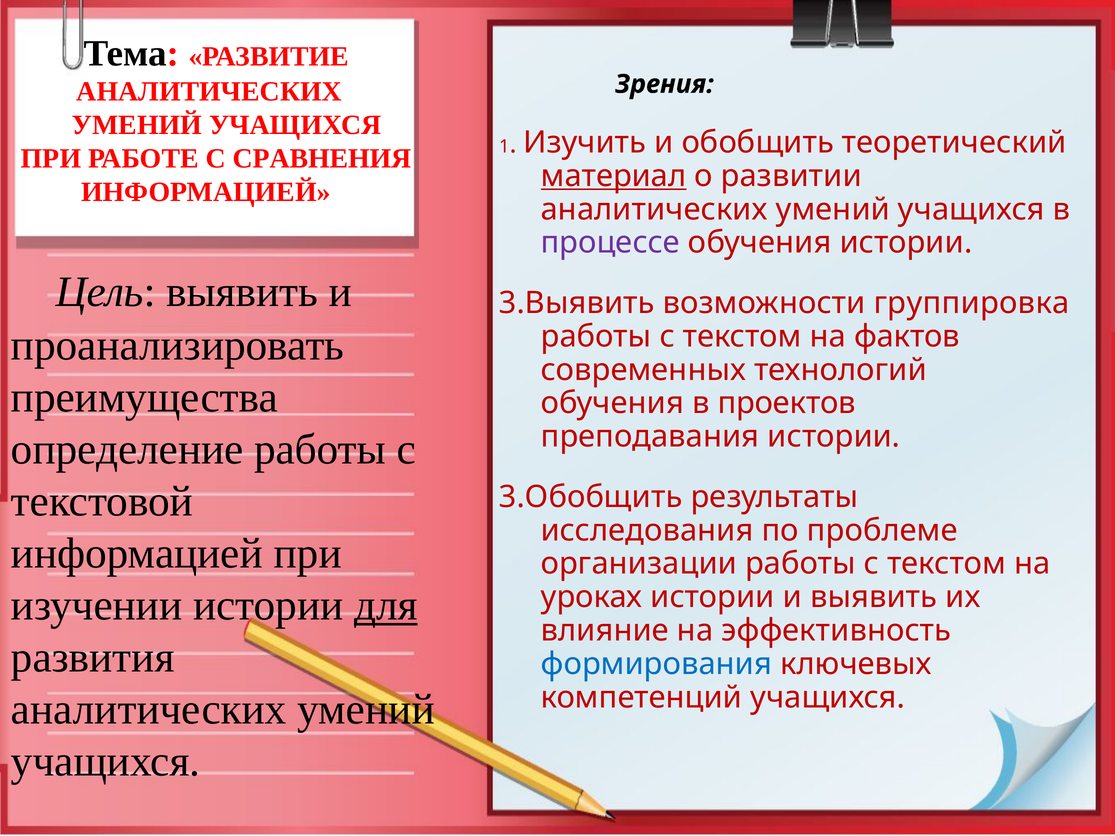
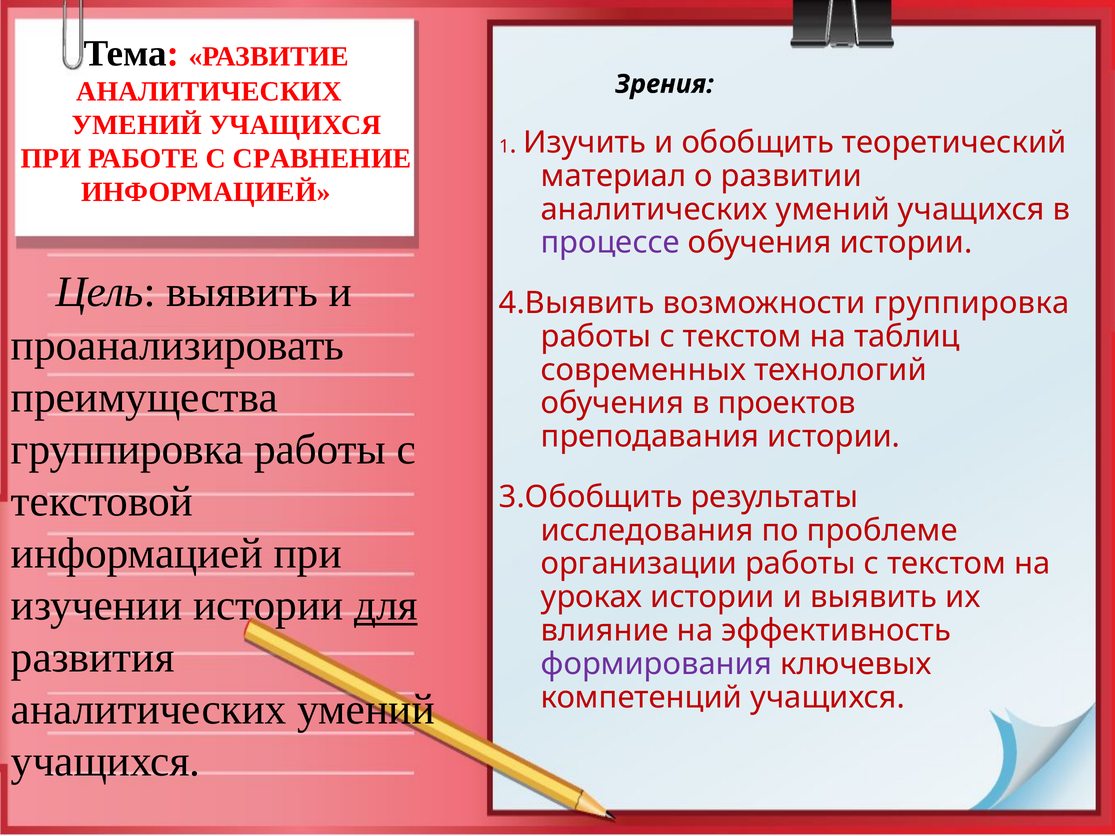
СРАВНЕНИЯ: СРАВНЕНИЯ -> СРАВНЕНИЕ
материал underline: present -> none
3.Выявить: 3.Выявить -> 4.Выявить
фактов: фактов -> таблиц
определение at (127, 449): определение -> группировка
формирования colour: blue -> purple
